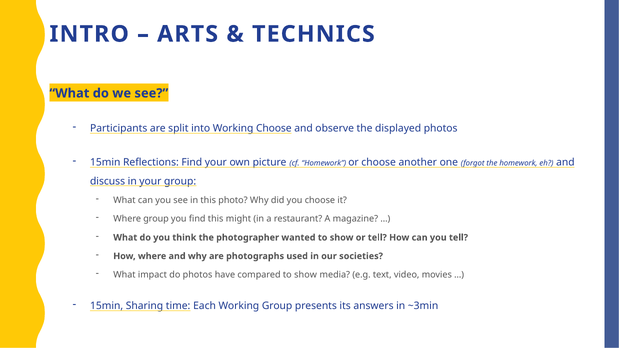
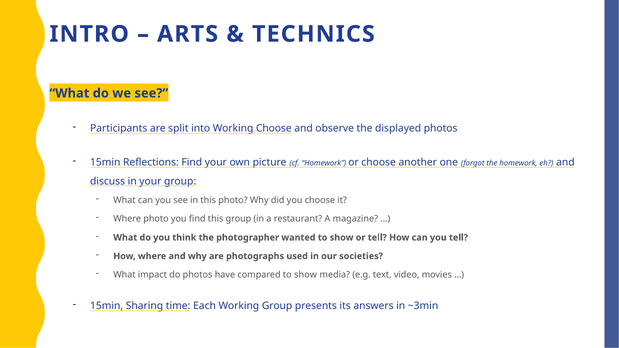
Where group: group -> photo
this might: might -> group
